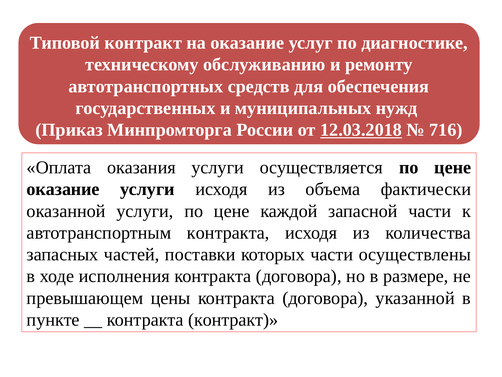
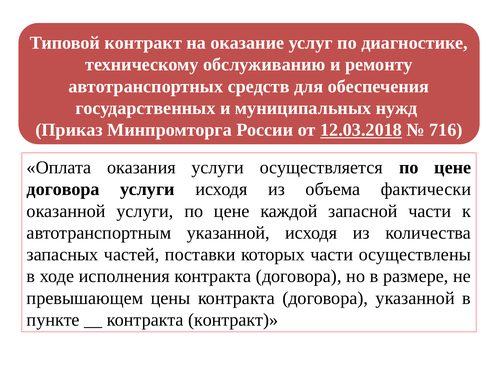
оказание at (63, 189): оказание -> договора
автотранспортным контракта: контракта -> указанной
